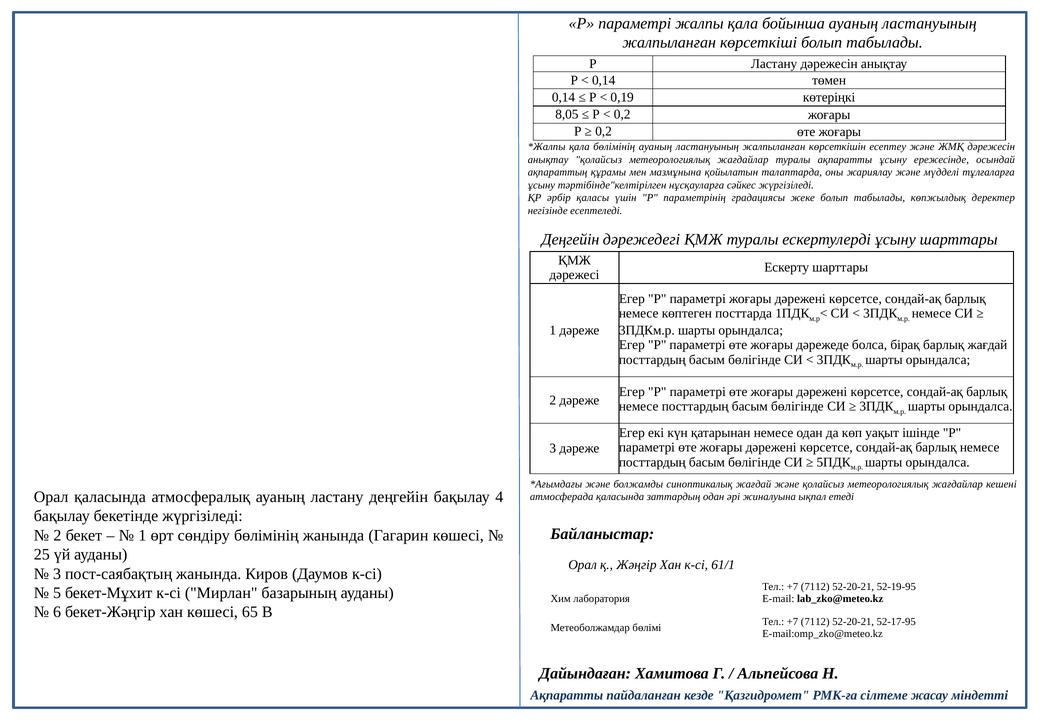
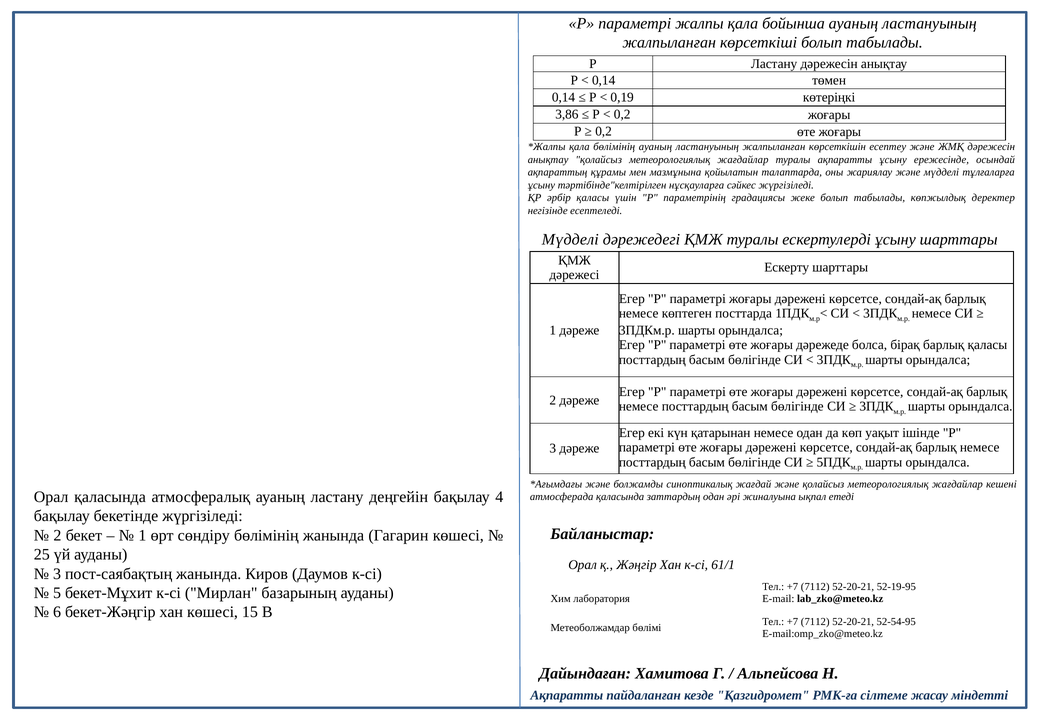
8,05: 8,05 -> 3,86
Деңгейін at (570, 239): Деңгейін -> Мүдделі
барлық жағдай: жағдай -> қаласы
65: 65 -> 15
52-17-95: 52-17-95 -> 52-54-95
